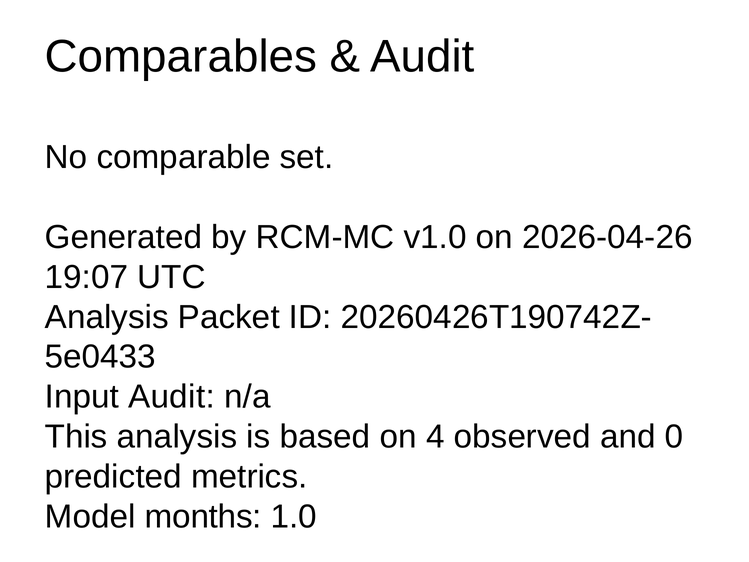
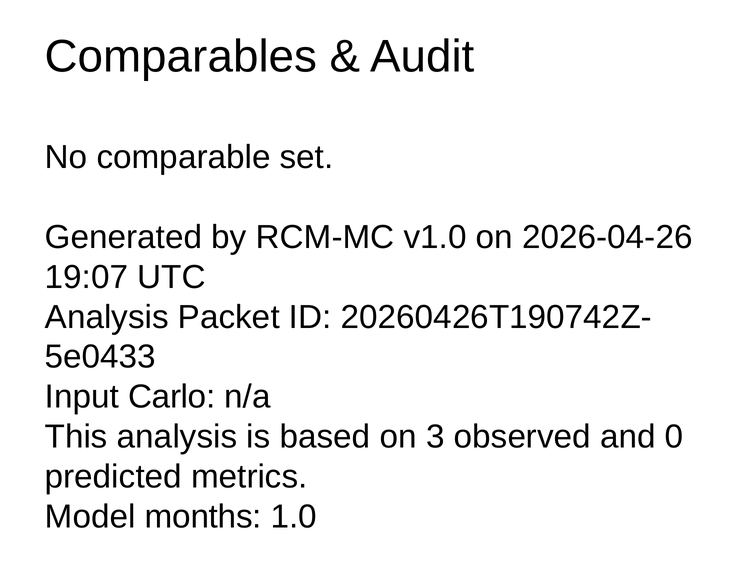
Input Audit: Audit -> Carlo
4: 4 -> 3
